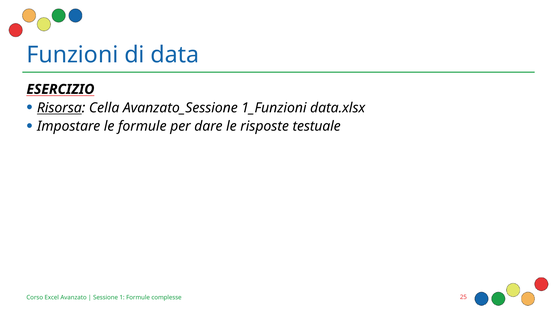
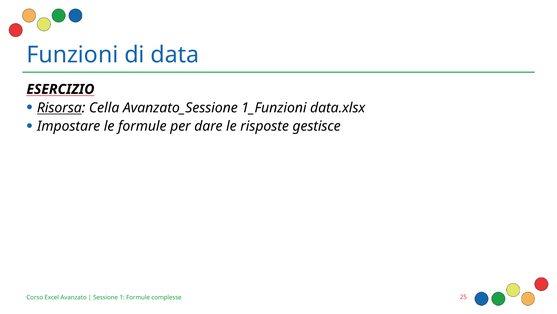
testuale: testuale -> gestisce
